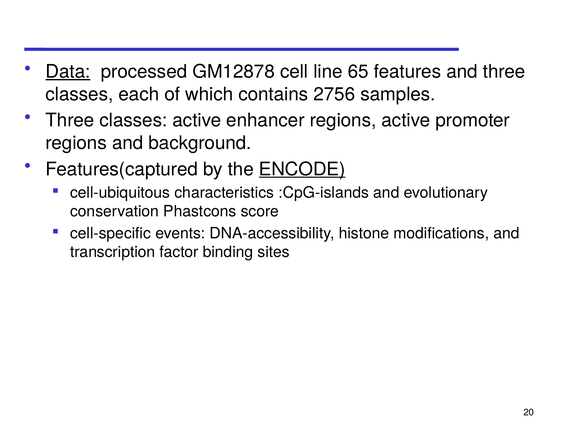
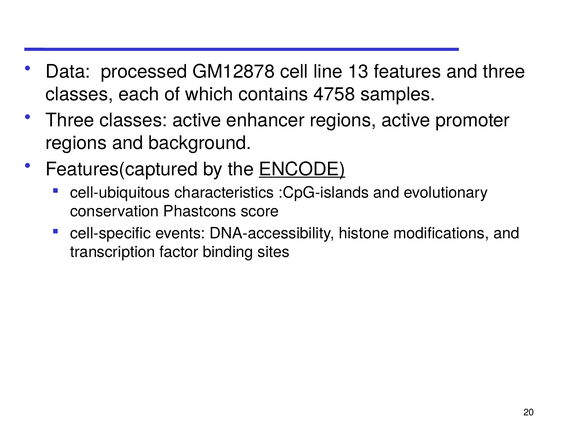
Data underline: present -> none
65: 65 -> 13
2756: 2756 -> 4758
